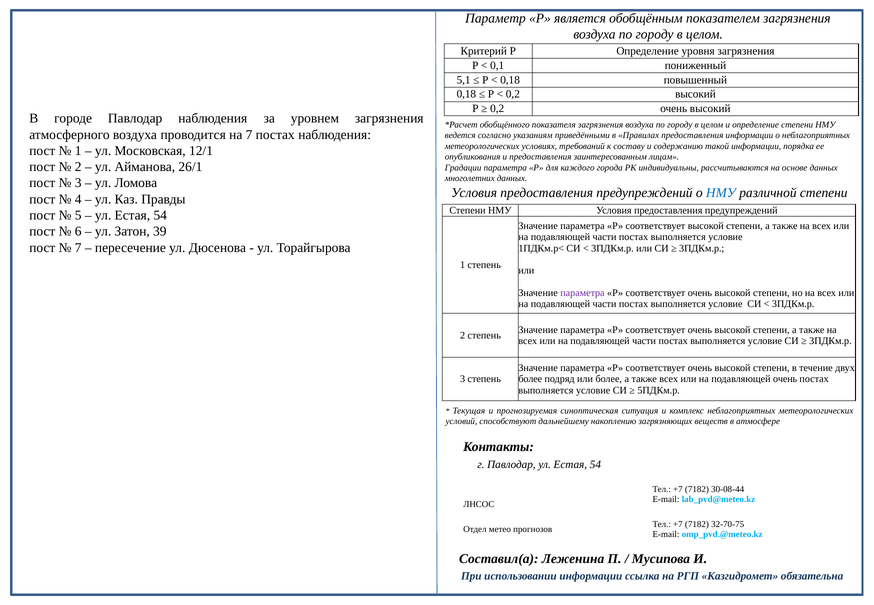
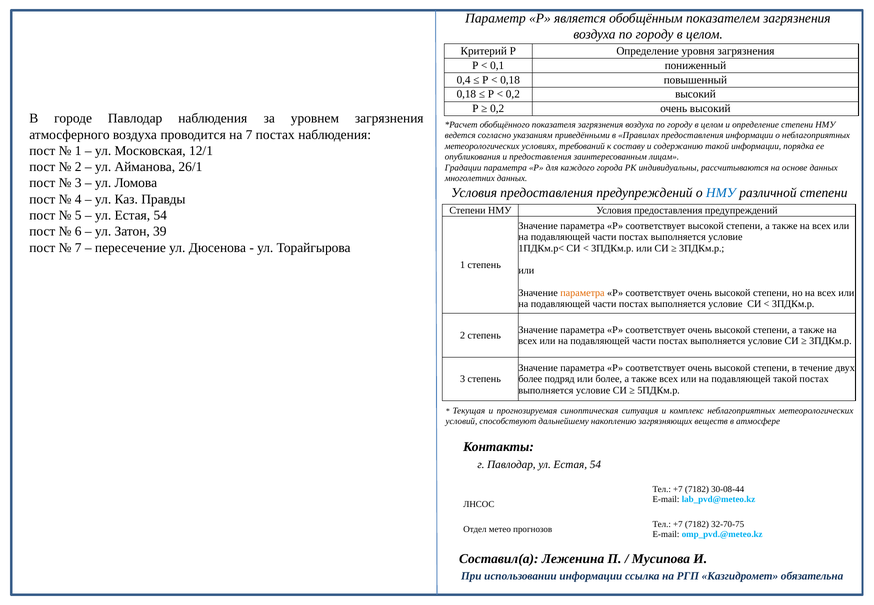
5,1: 5,1 -> 0,4
параметра at (582, 293) colour: purple -> orange
подавляющей очень: очень -> такой
